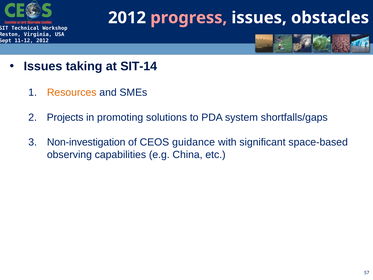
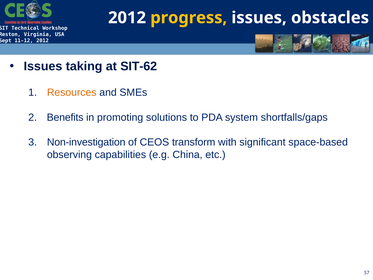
progress colour: pink -> yellow
SIT-14: SIT-14 -> SIT-62
Projects: Projects -> Benefits
guidance: guidance -> transform
